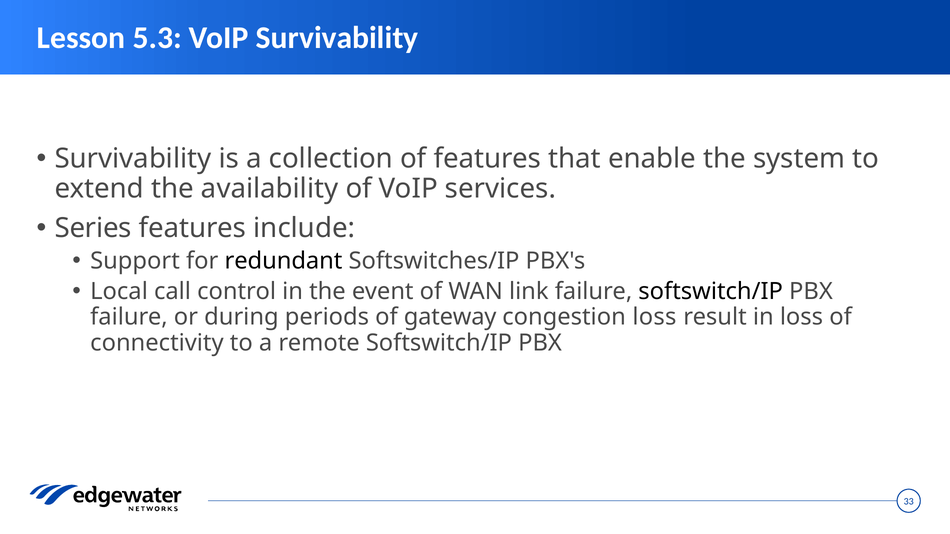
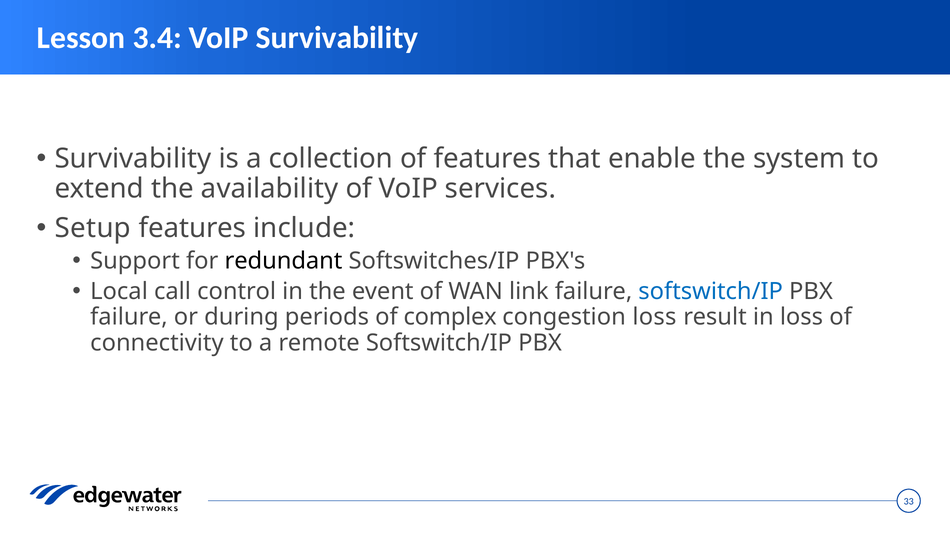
5.3: 5.3 -> 3.4
Series: Series -> Setup
softswitch/IP at (711, 292) colour: black -> blue
gateway: gateway -> complex
